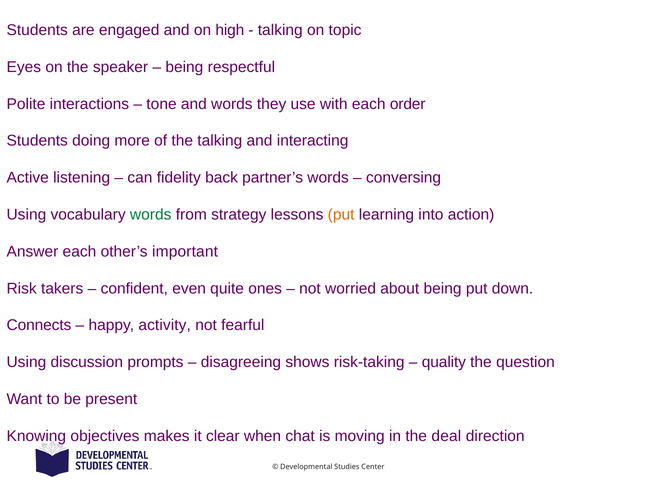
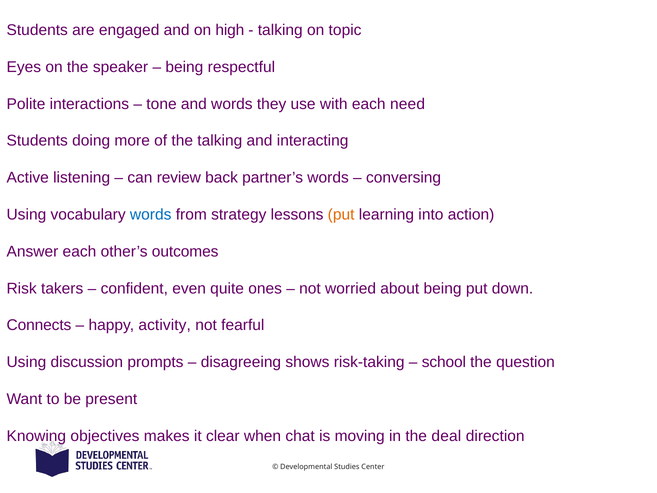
order: order -> need
fidelity: fidelity -> review
words at (151, 215) colour: green -> blue
important: important -> outcomes
quality: quality -> school
